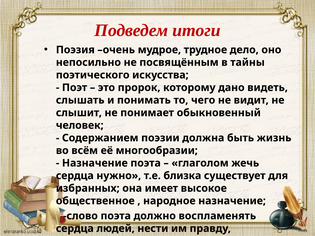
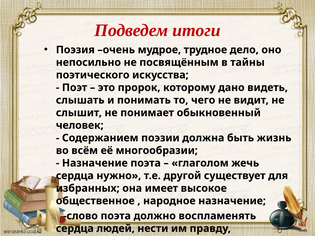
близка: близка -> другой
